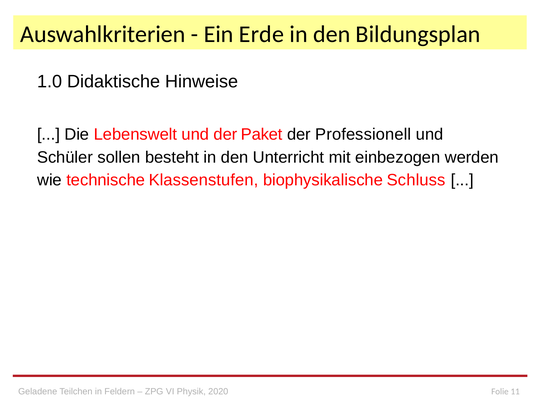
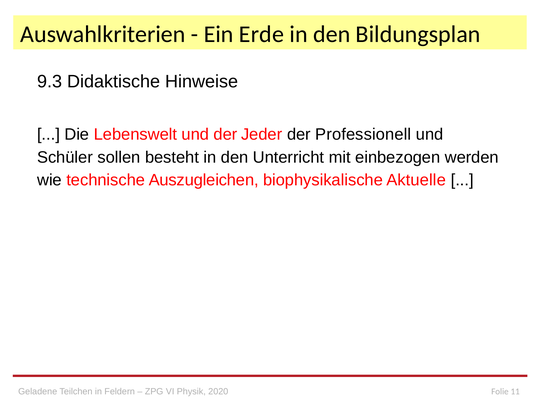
1.0: 1.0 -> 9.3
Paket: Paket -> Jeder
Klassenstufen: Klassenstufen -> Auszugleichen
Schluss: Schluss -> Aktuelle
